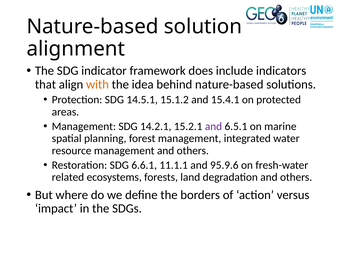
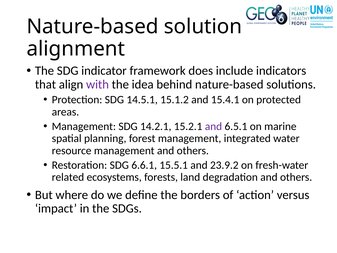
with colour: orange -> purple
11.1.1: 11.1.1 -> 15.5.1
95.9.6: 95.9.6 -> 23.9.2
